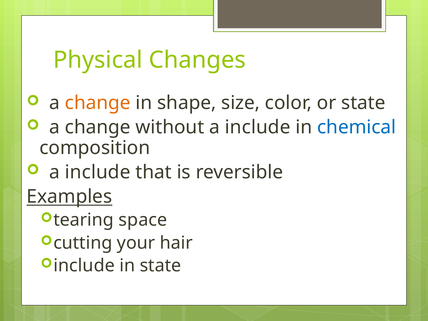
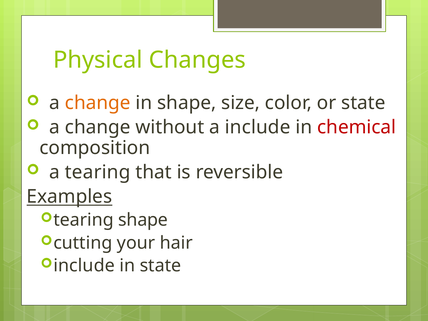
chemical colour: blue -> red
include at (98, 172): include -> tearing
tearing space: space -> shape
